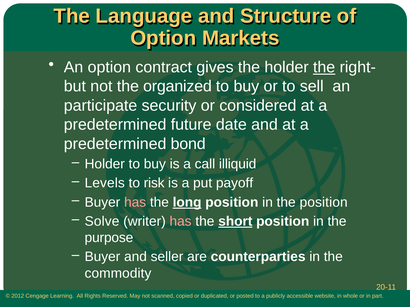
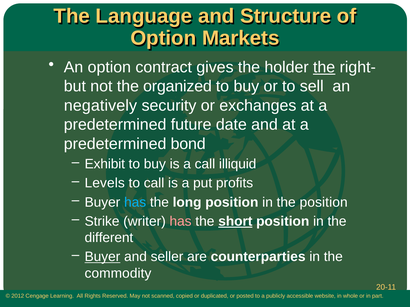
participate: participate -> negatively
considered: considered -> exchanges
Holder at (105, 164): Holder -> Exhibit
to risk: risk -> call
payoff: payoff -> profits
has at (135, 203) colour: pink -> light blue
long underline: present -> none
Solve: Solve -> Strike
purpose: purpose -> different
Buyer at (102, 257) underline: none -> present
